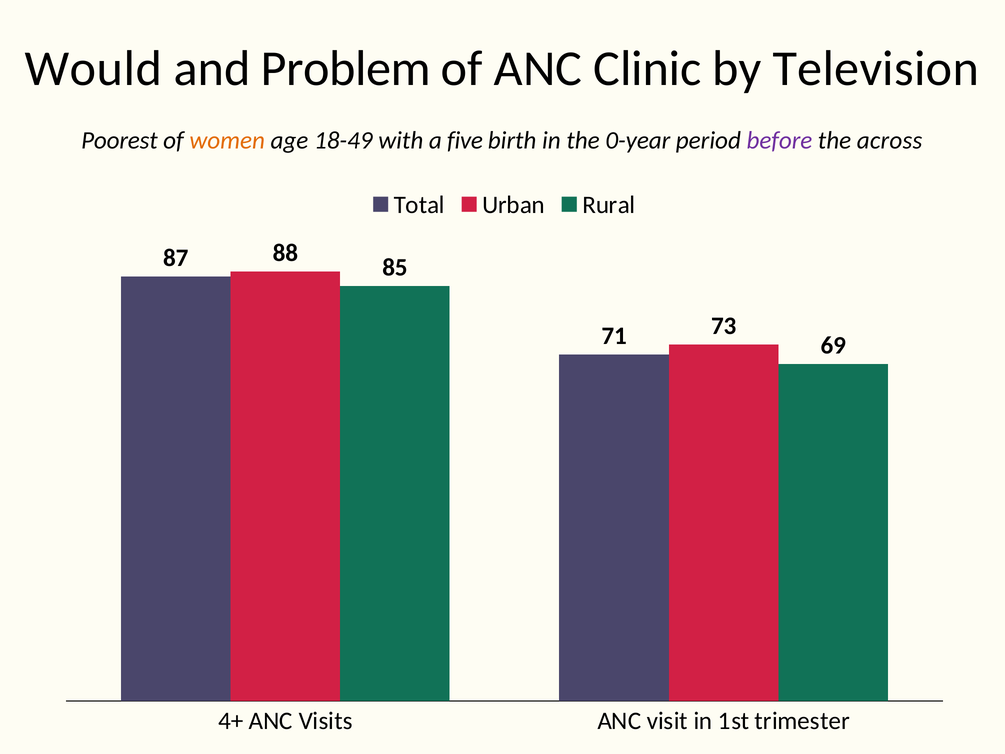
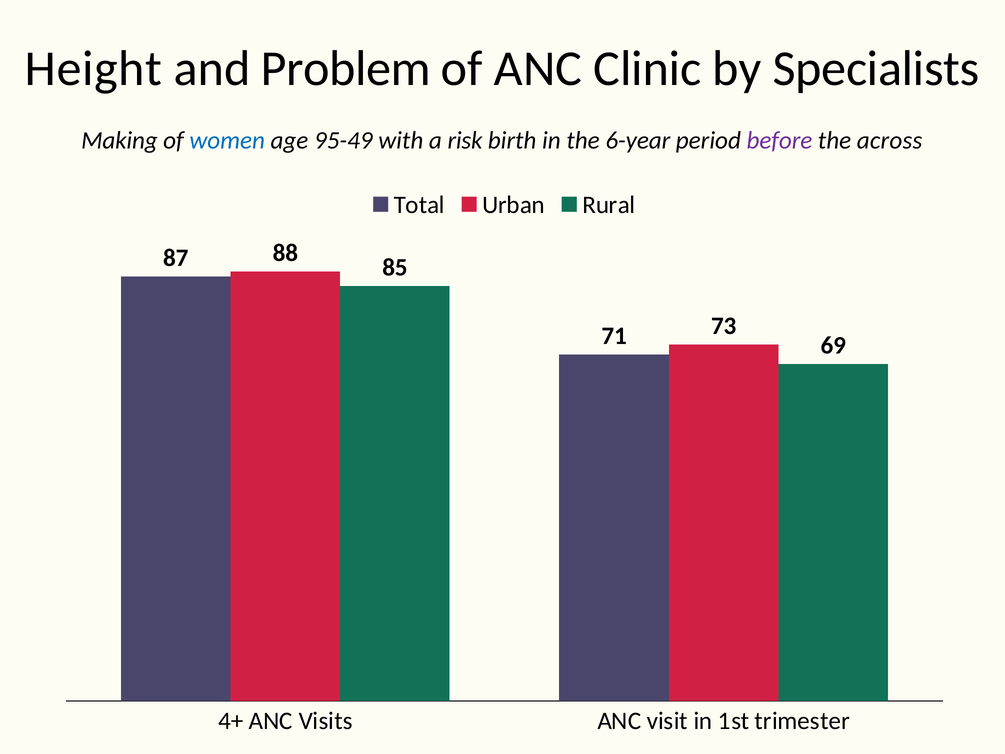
Would: Would -> Height
Television: Television -> Specialists
Poorest: Poorest -> Making
women colour: orange -> blue
18-49: 18-49 -> 95-49
five: five -> risk
0-year: 0-year -> 6-year
